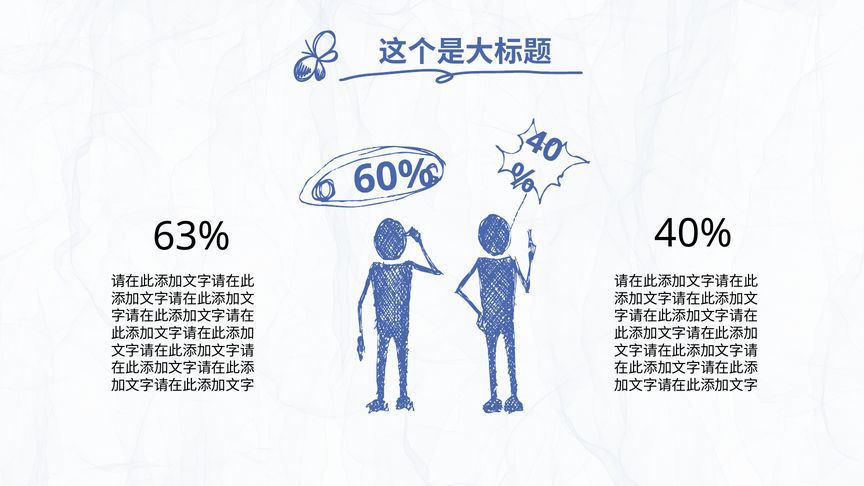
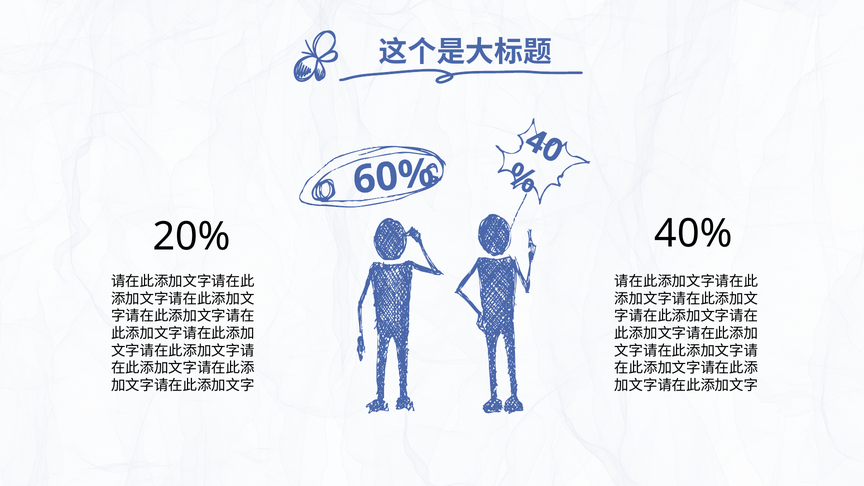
63%: 63% -> 20%
